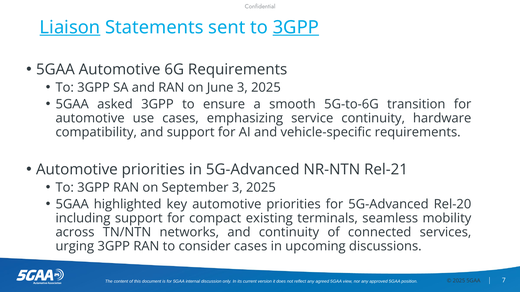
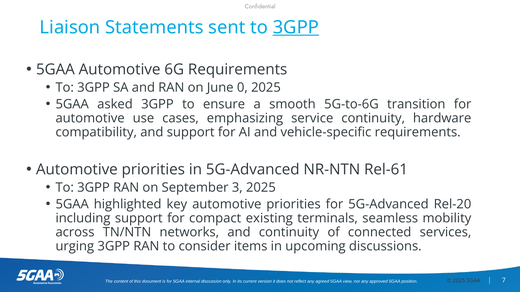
Liaison underline: present -> none
June 3: 3 -> 0
Rel-21: Rel-21 -> Rel-61
consider cases: cases -> items
